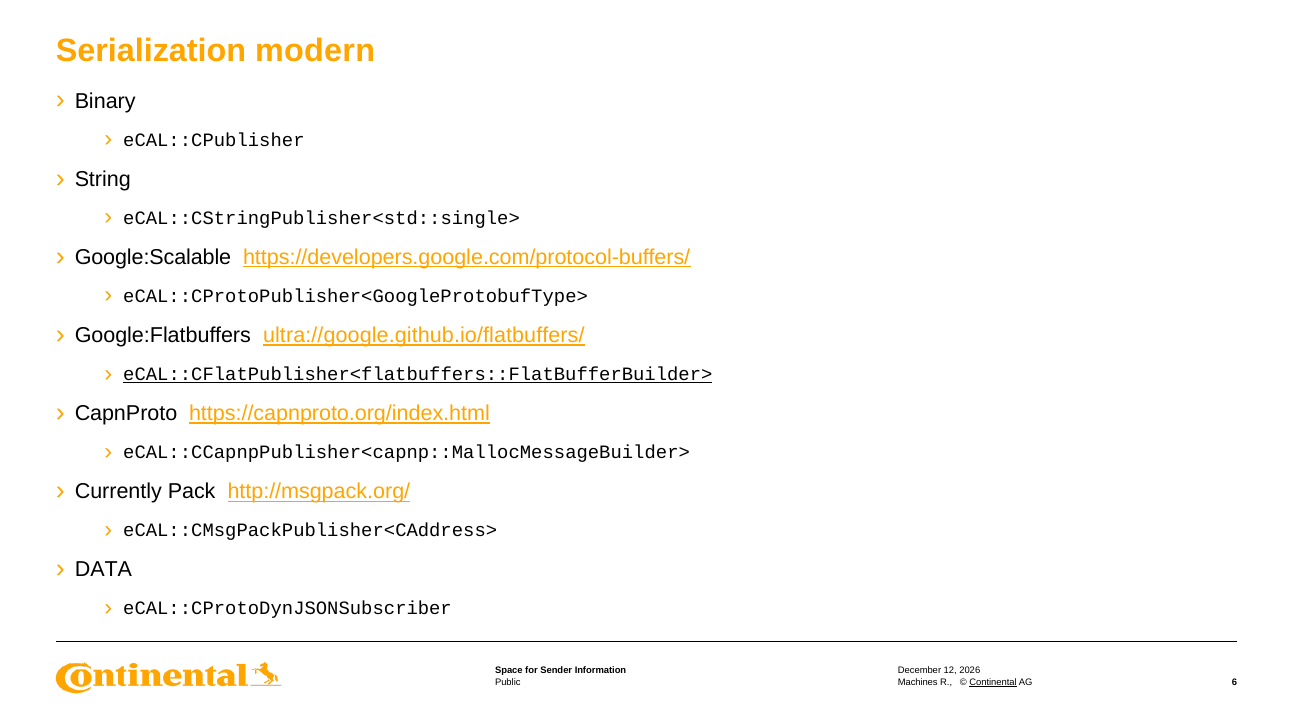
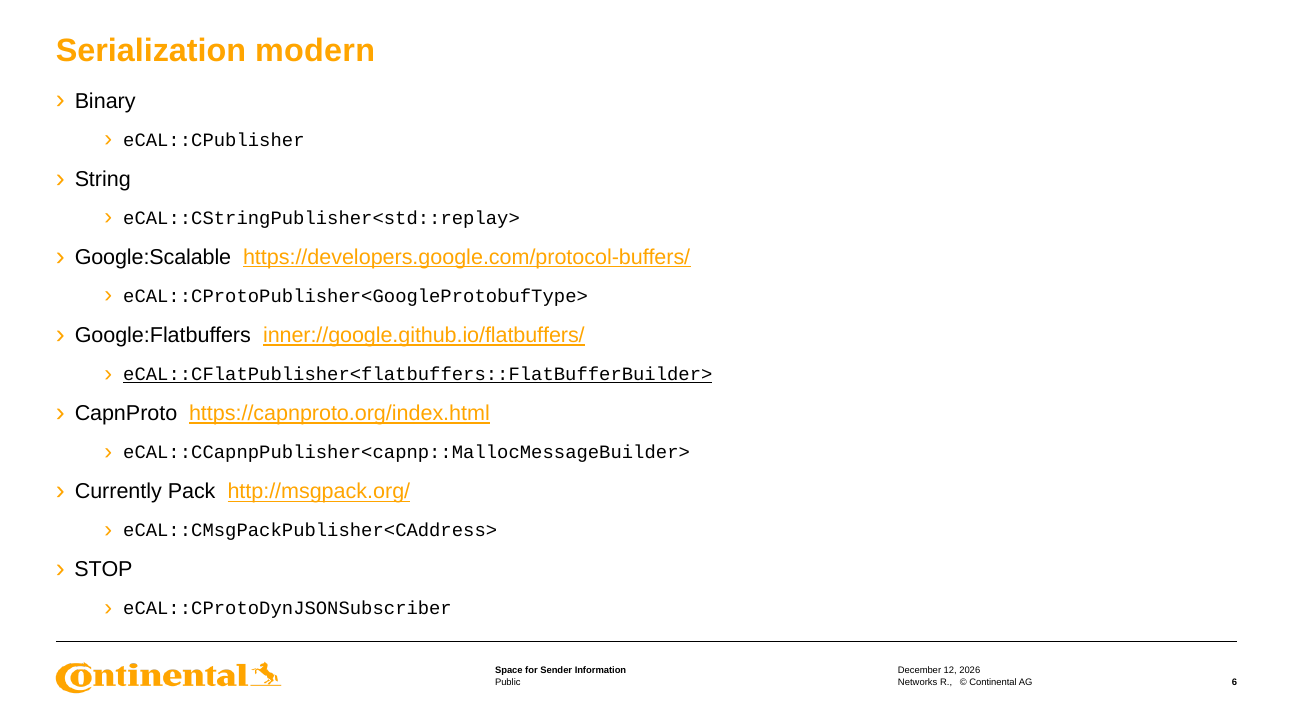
eCAL::CStringPublisher<std::single>: eCAL::CStringPublisher<std::single> -> eCAL::CStringPublisher<std::replay>
ultra://google.github.io/flatbuffers/: ultra://google.github.io/flatbuffers/ -> inner://google.github.io/flatbuffers/
DATA: DATA -> STOP
Machines: Machines -> Networks
Continental underline: present -> none
